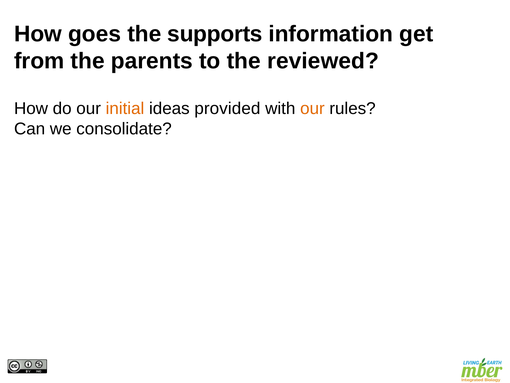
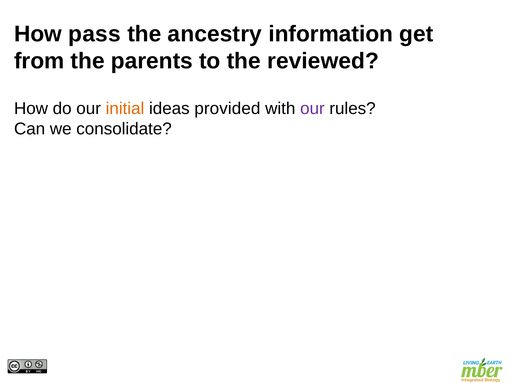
goes: goes -> pass
supports: supports -> ancestry
our at (312, 108) colour: orange -> purple
